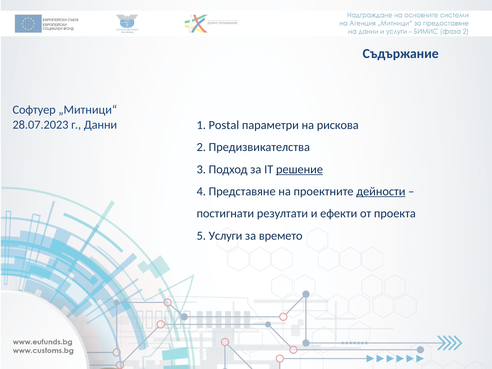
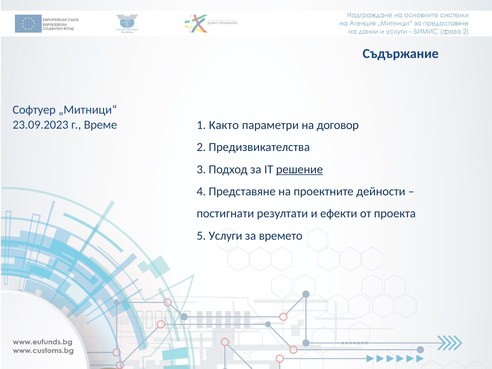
28.07.2023: 28.07.2023 -> 23.09.2023
Данни: Данни -> Време
Postal: Postal -> Както
рискова: рискова -> договор
дейности underline: present -> none
